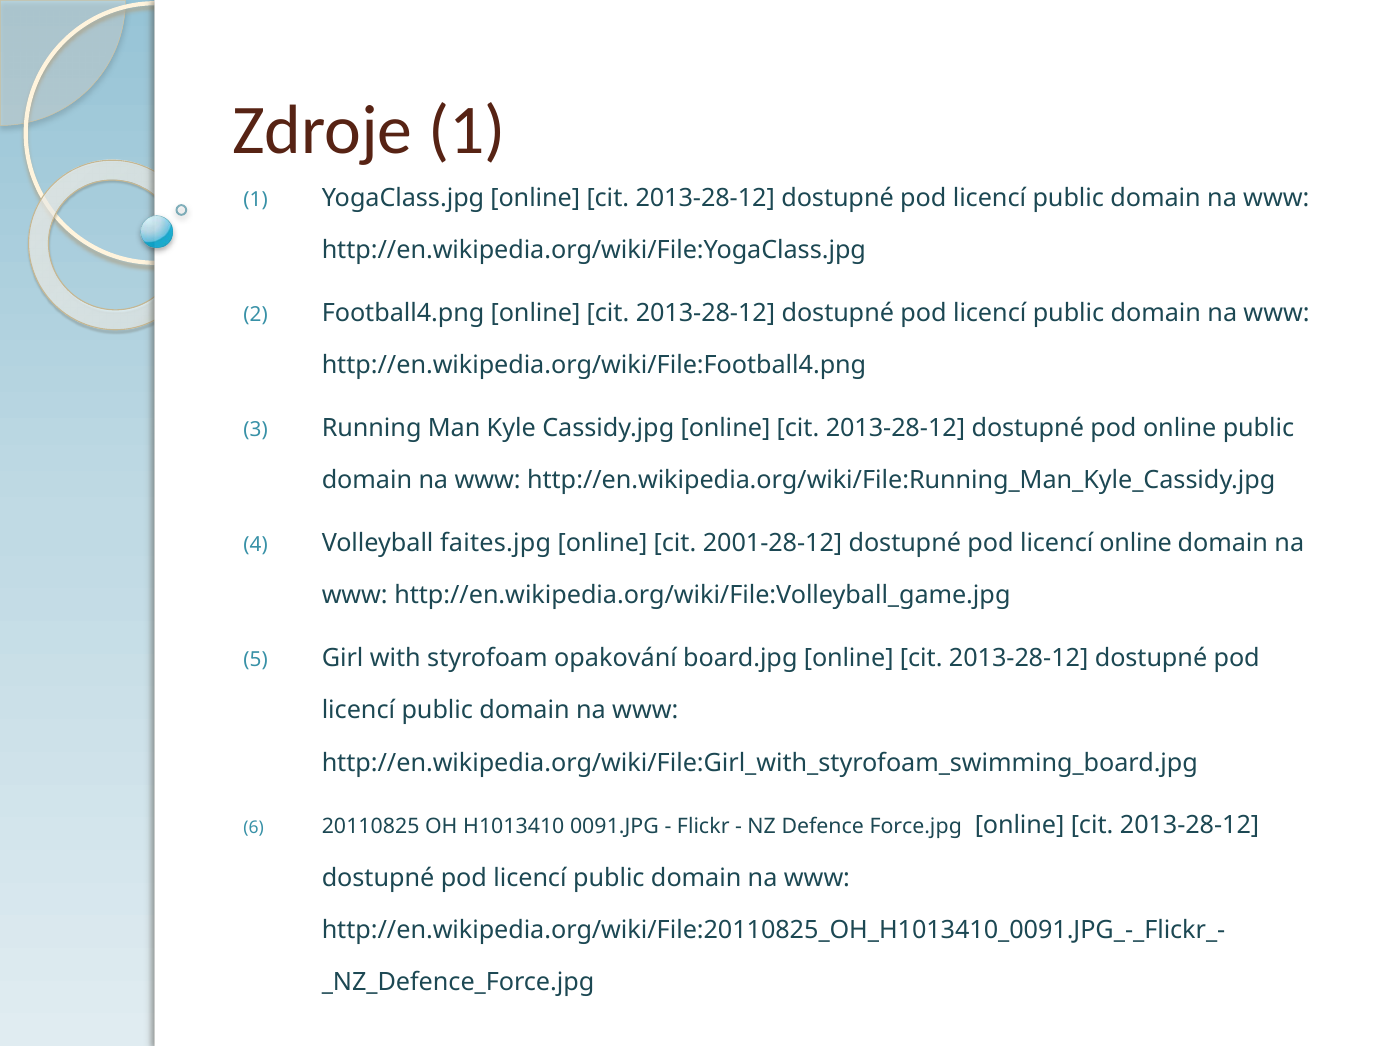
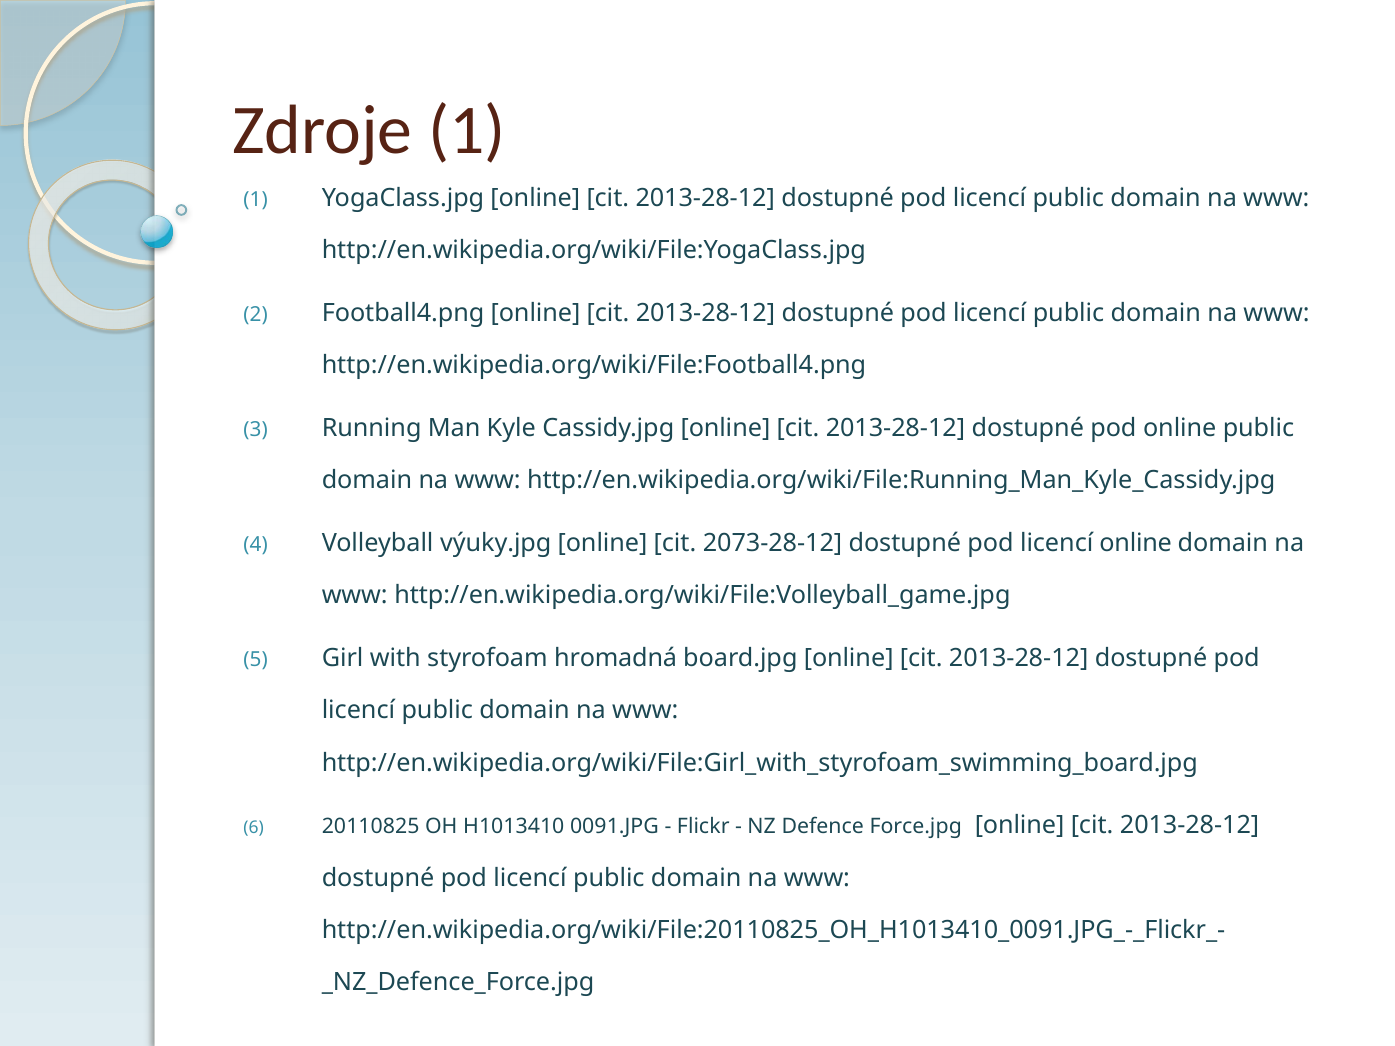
faites.jpg: faites.jpg -> výuky.jpg
2001-28-12: 2001-28-12 -> 2073-28-12
opakování: opakování -> hromadná
